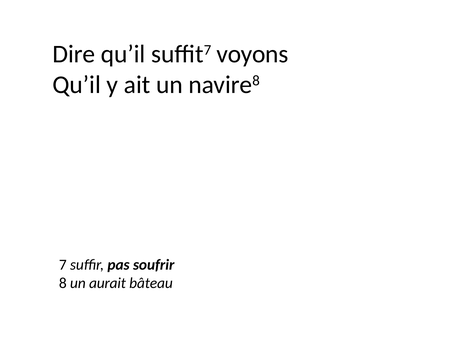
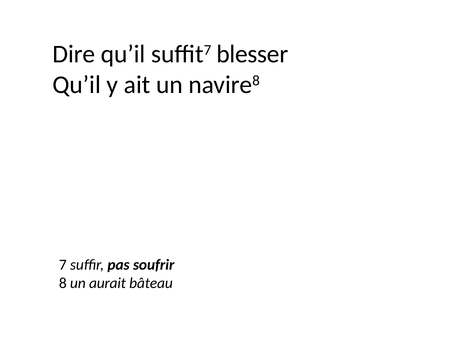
voyons: voyons -> blesser
